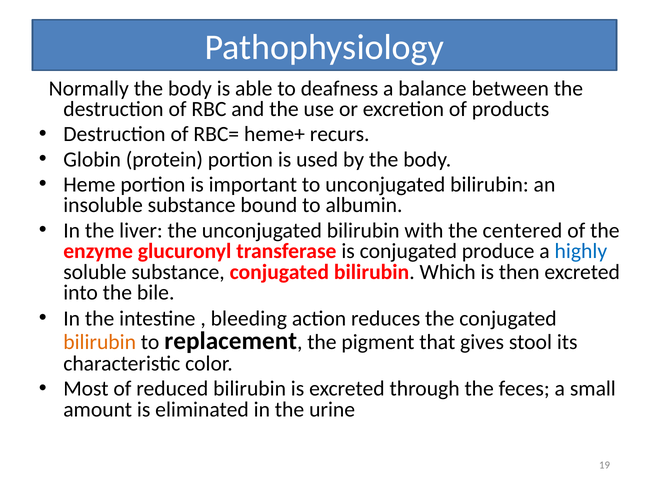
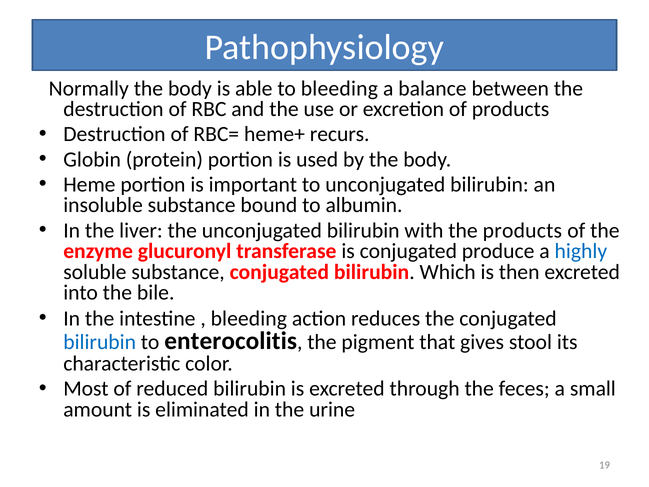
to deafness: deafness -> bleeding
the centered: centered -> products
bilirubin at (100, 342) colour: orange -> blue
replacement: replacement -> enterocolitis
